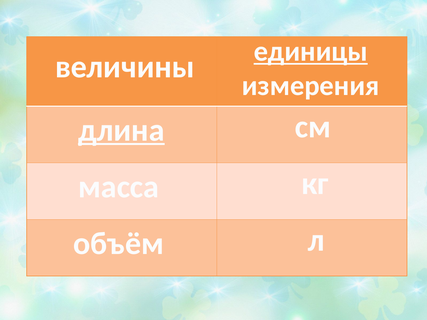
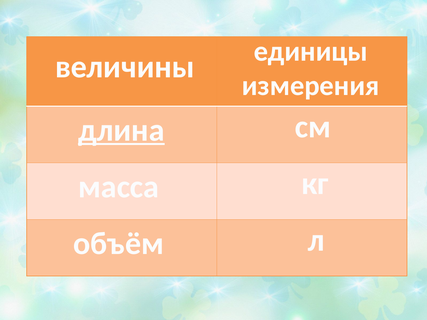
единицы underline: present -> none
